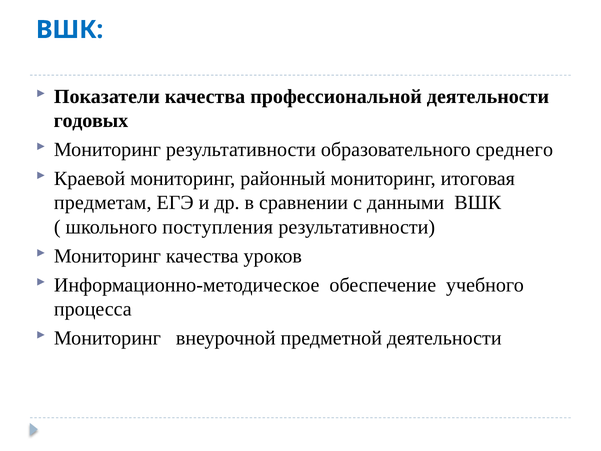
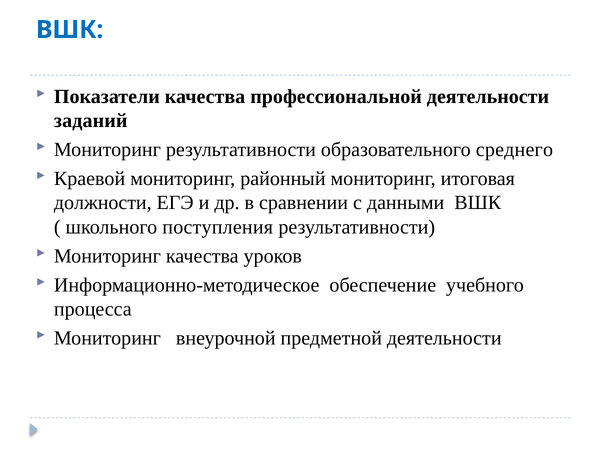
годовых: годовых -> заданий
предметам: предметам -> должности
